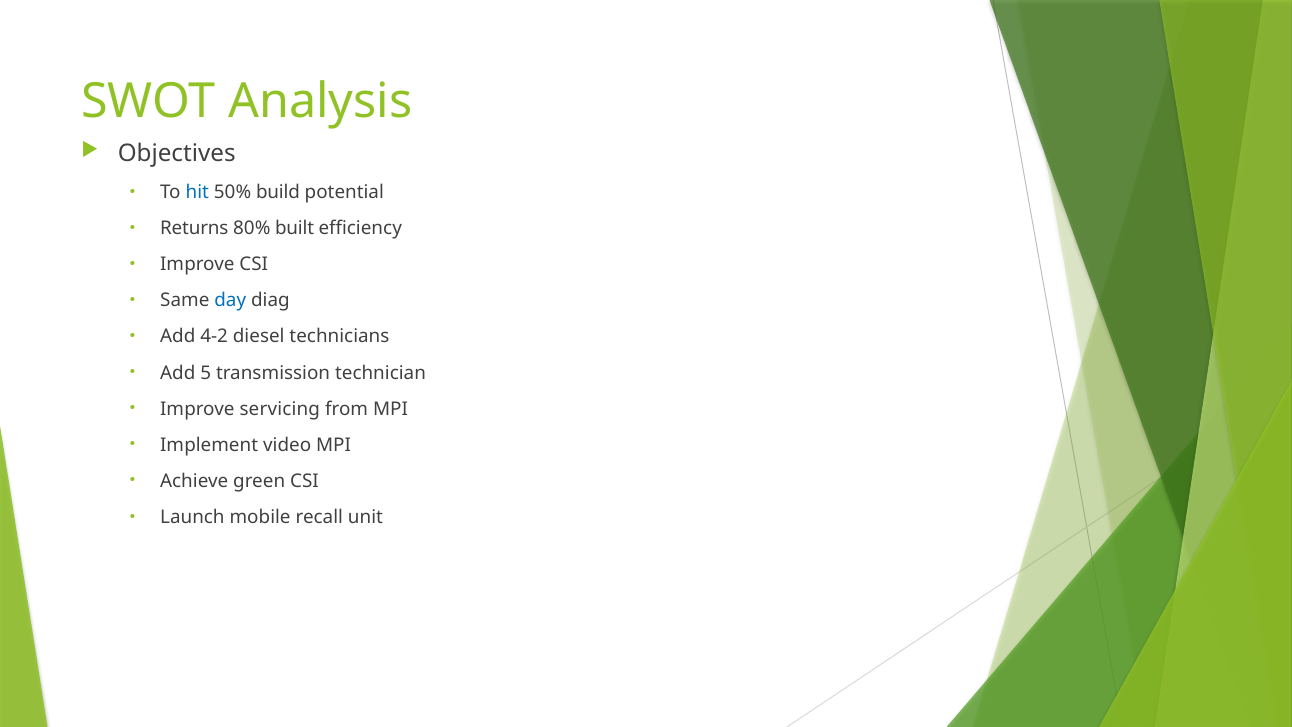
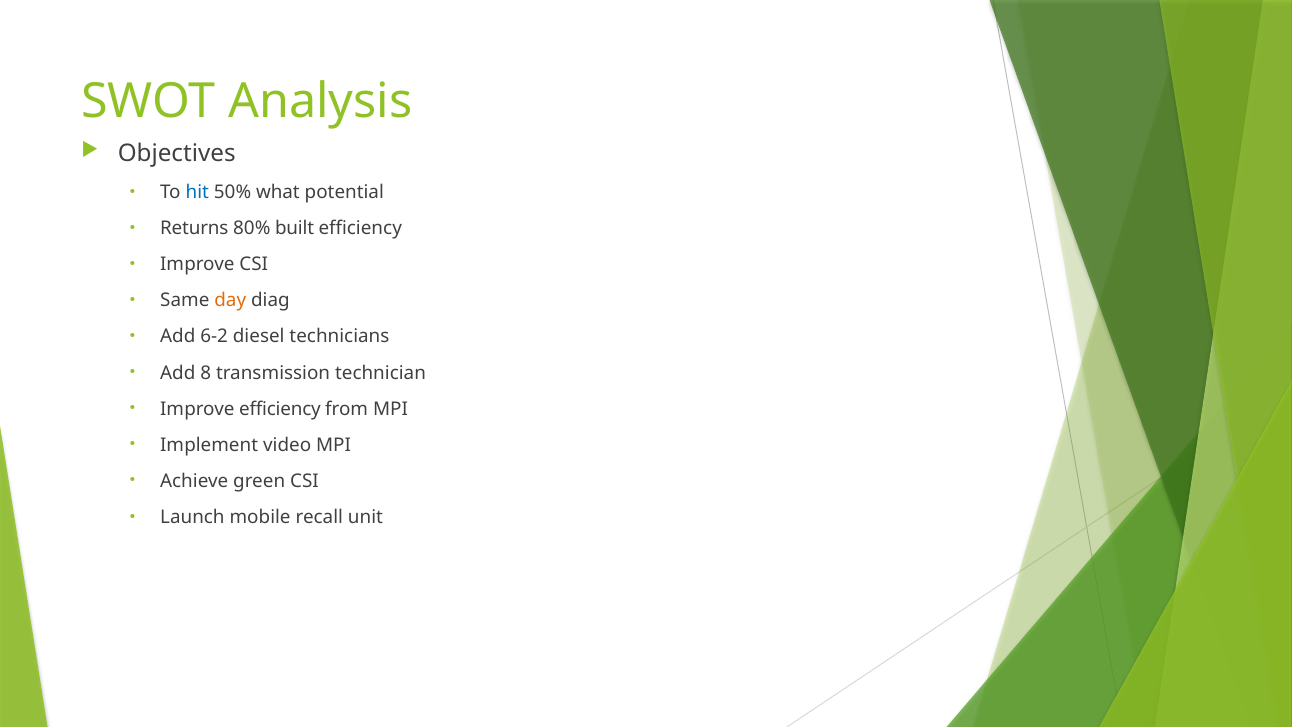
build: build -> what
day colour: blue -> orange
4-2: 4-2 -> 6-2
5: 5 -> 8
Improve servicing: servicing -> efficiency
